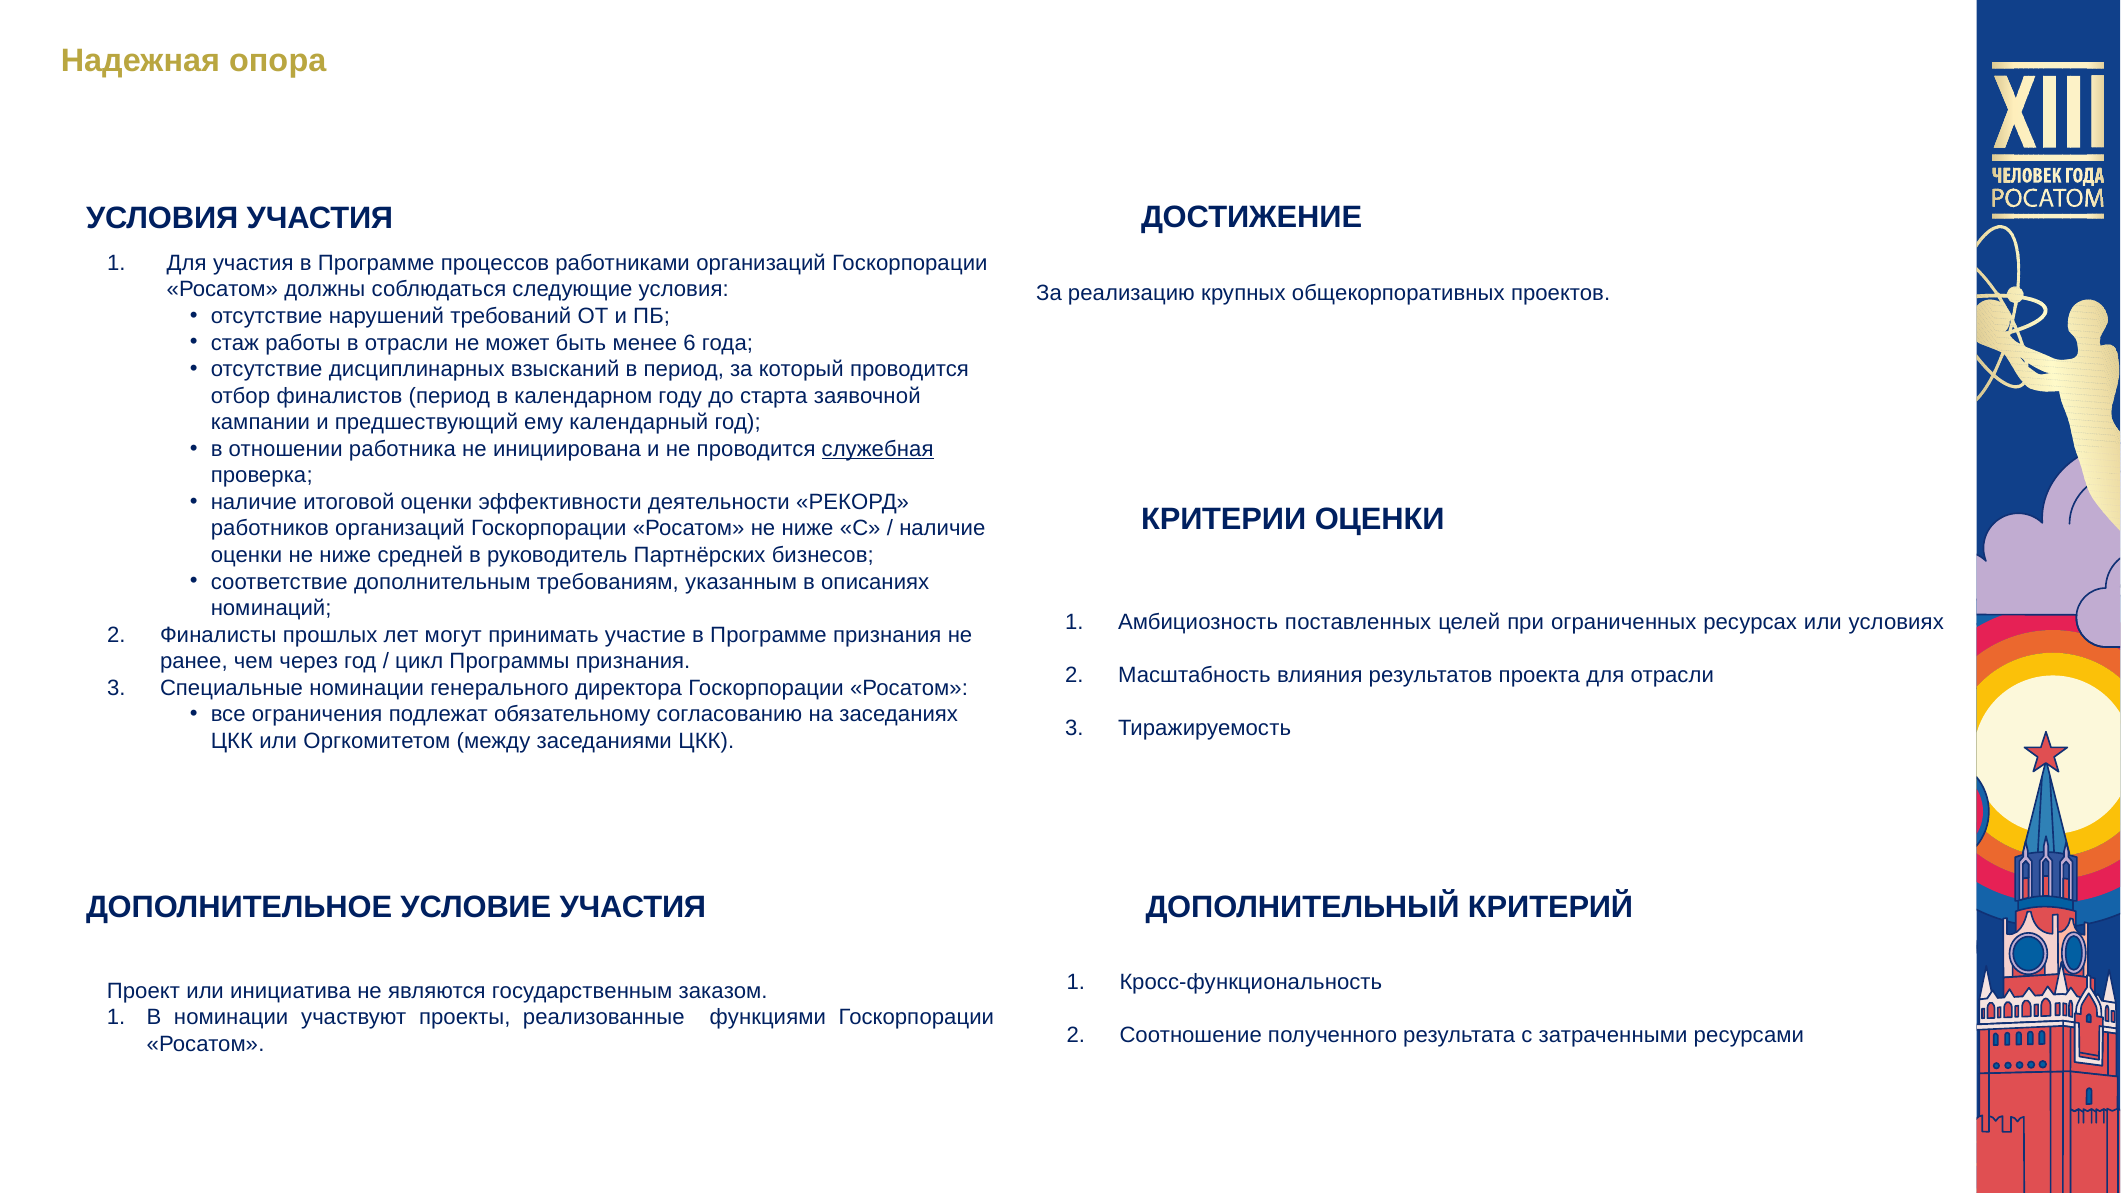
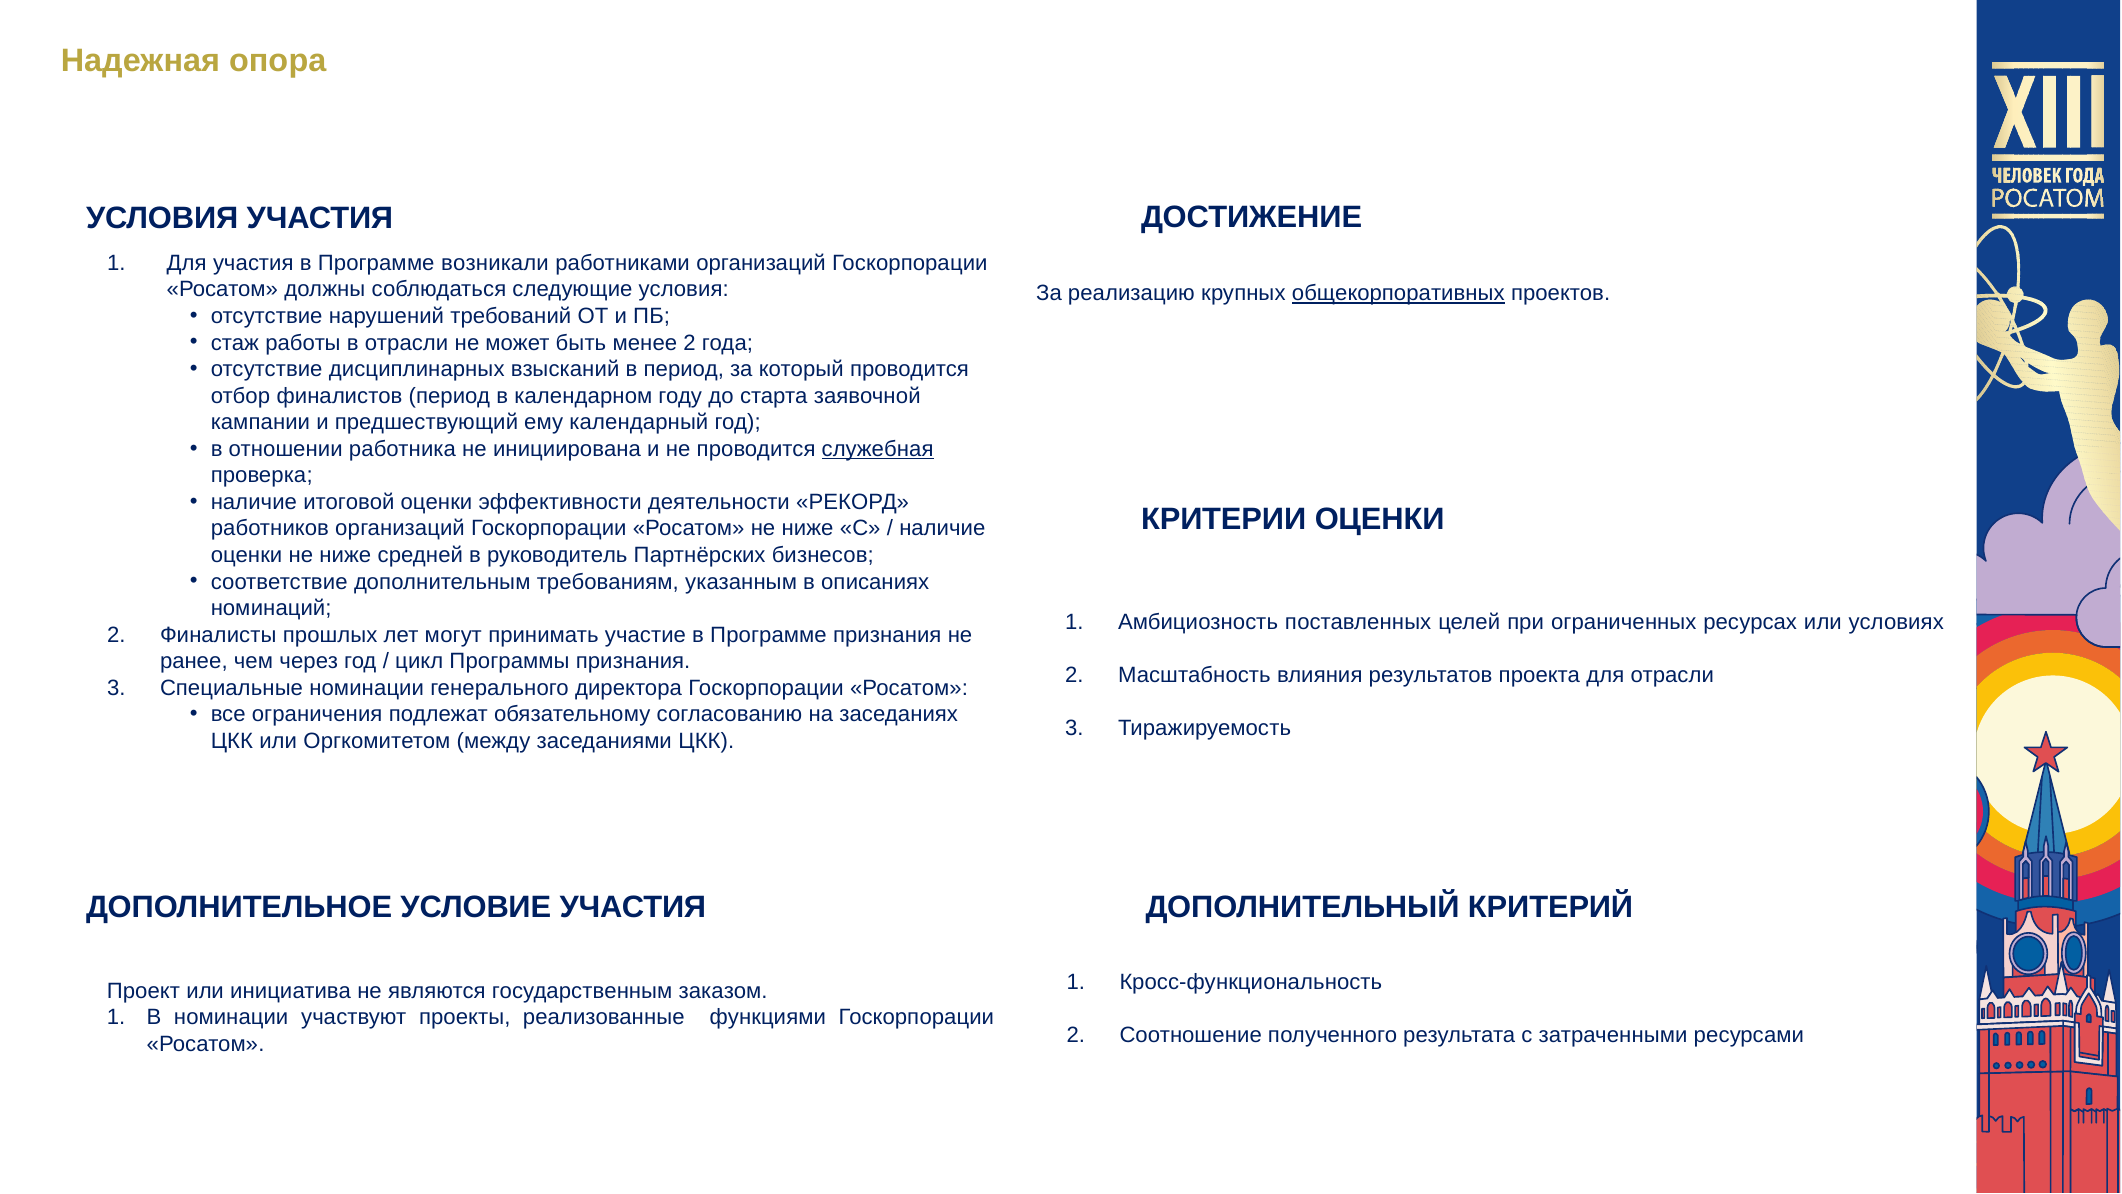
процессов: процессов -> возникали
общекорпоративных underline: none -> present
менее 6: 6 -> 2
